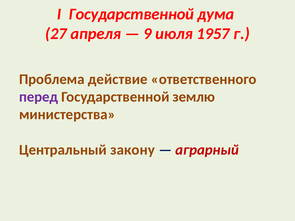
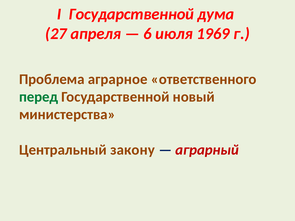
9: 9 -> 6
1957: 1957 -> 1969
действие: действие -> аграрное
перед colour: purple -> green
землю: землю -> новый
